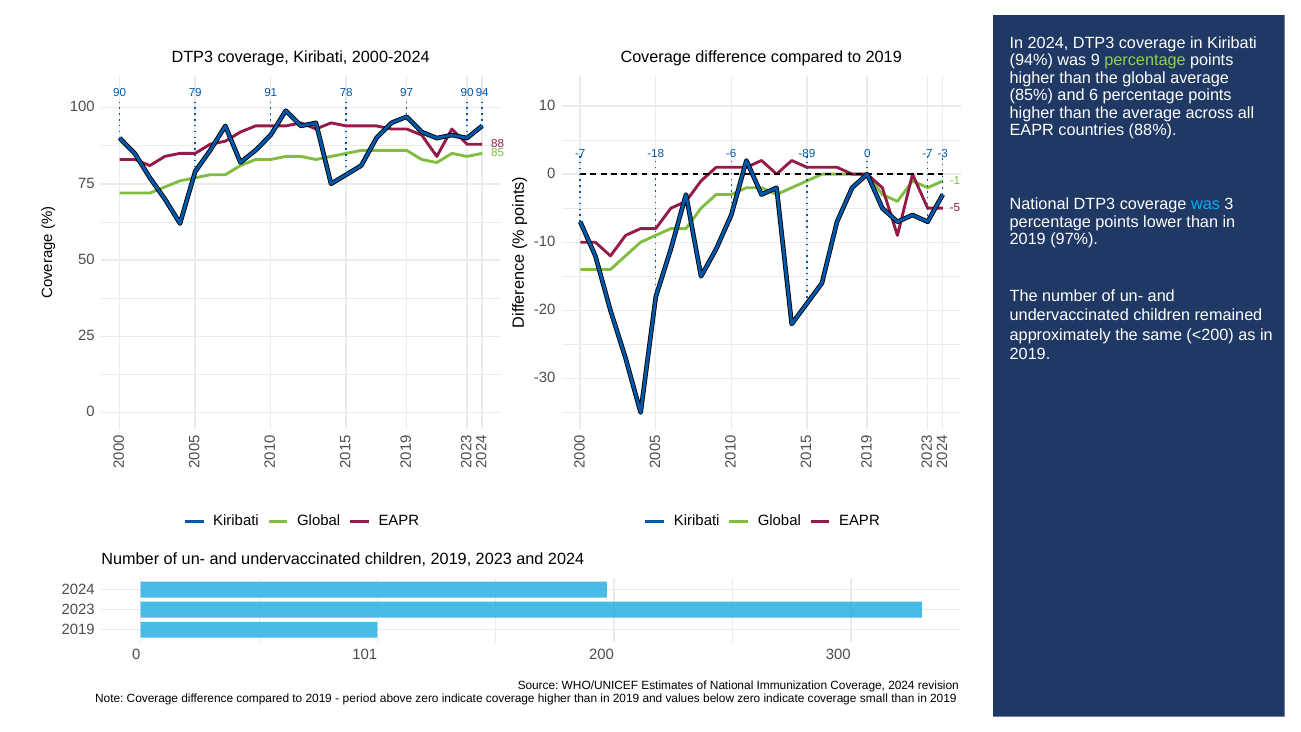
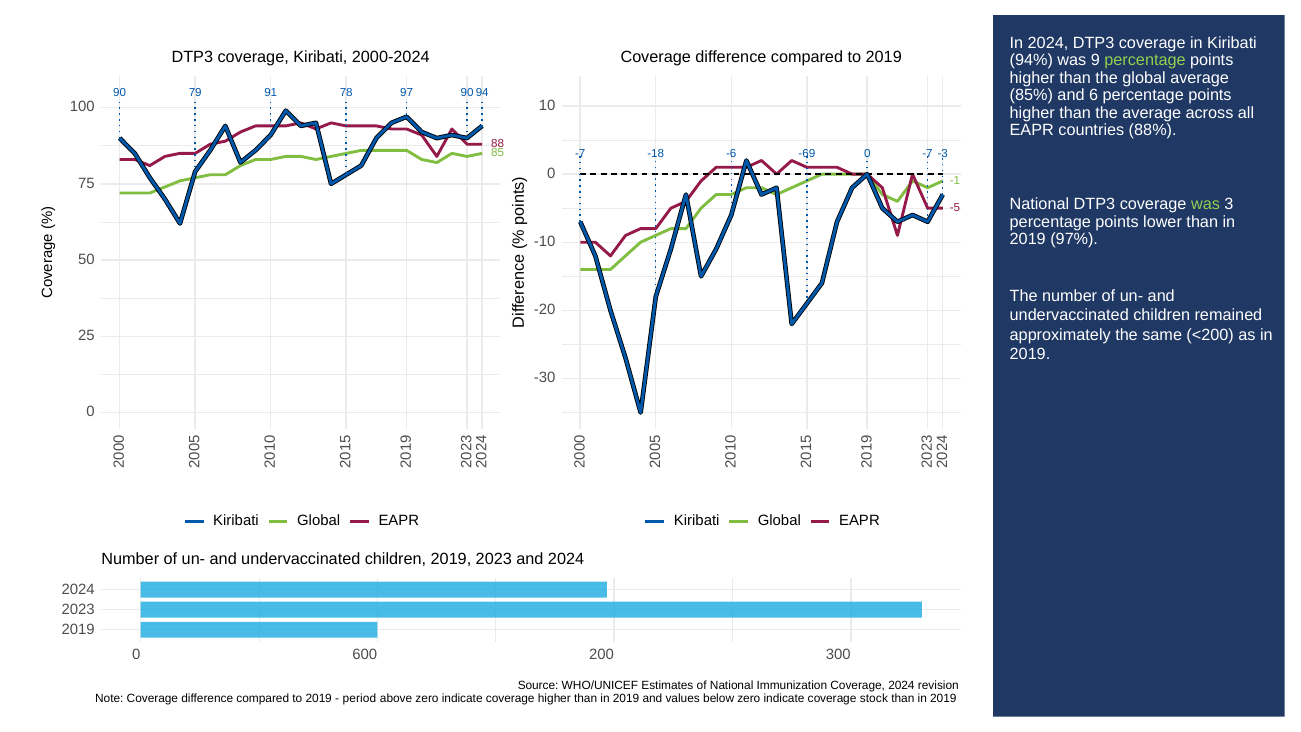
-89: -89 -> -69
was at (1206, 204) colour: light blue -> light green
101: 101 -> 600
small: small -> stock
